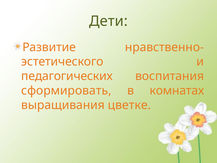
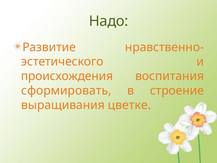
Дети: Дети -> Надо
педагогических: педагогических -> происхождения
комнатах: комнатах -> строение
